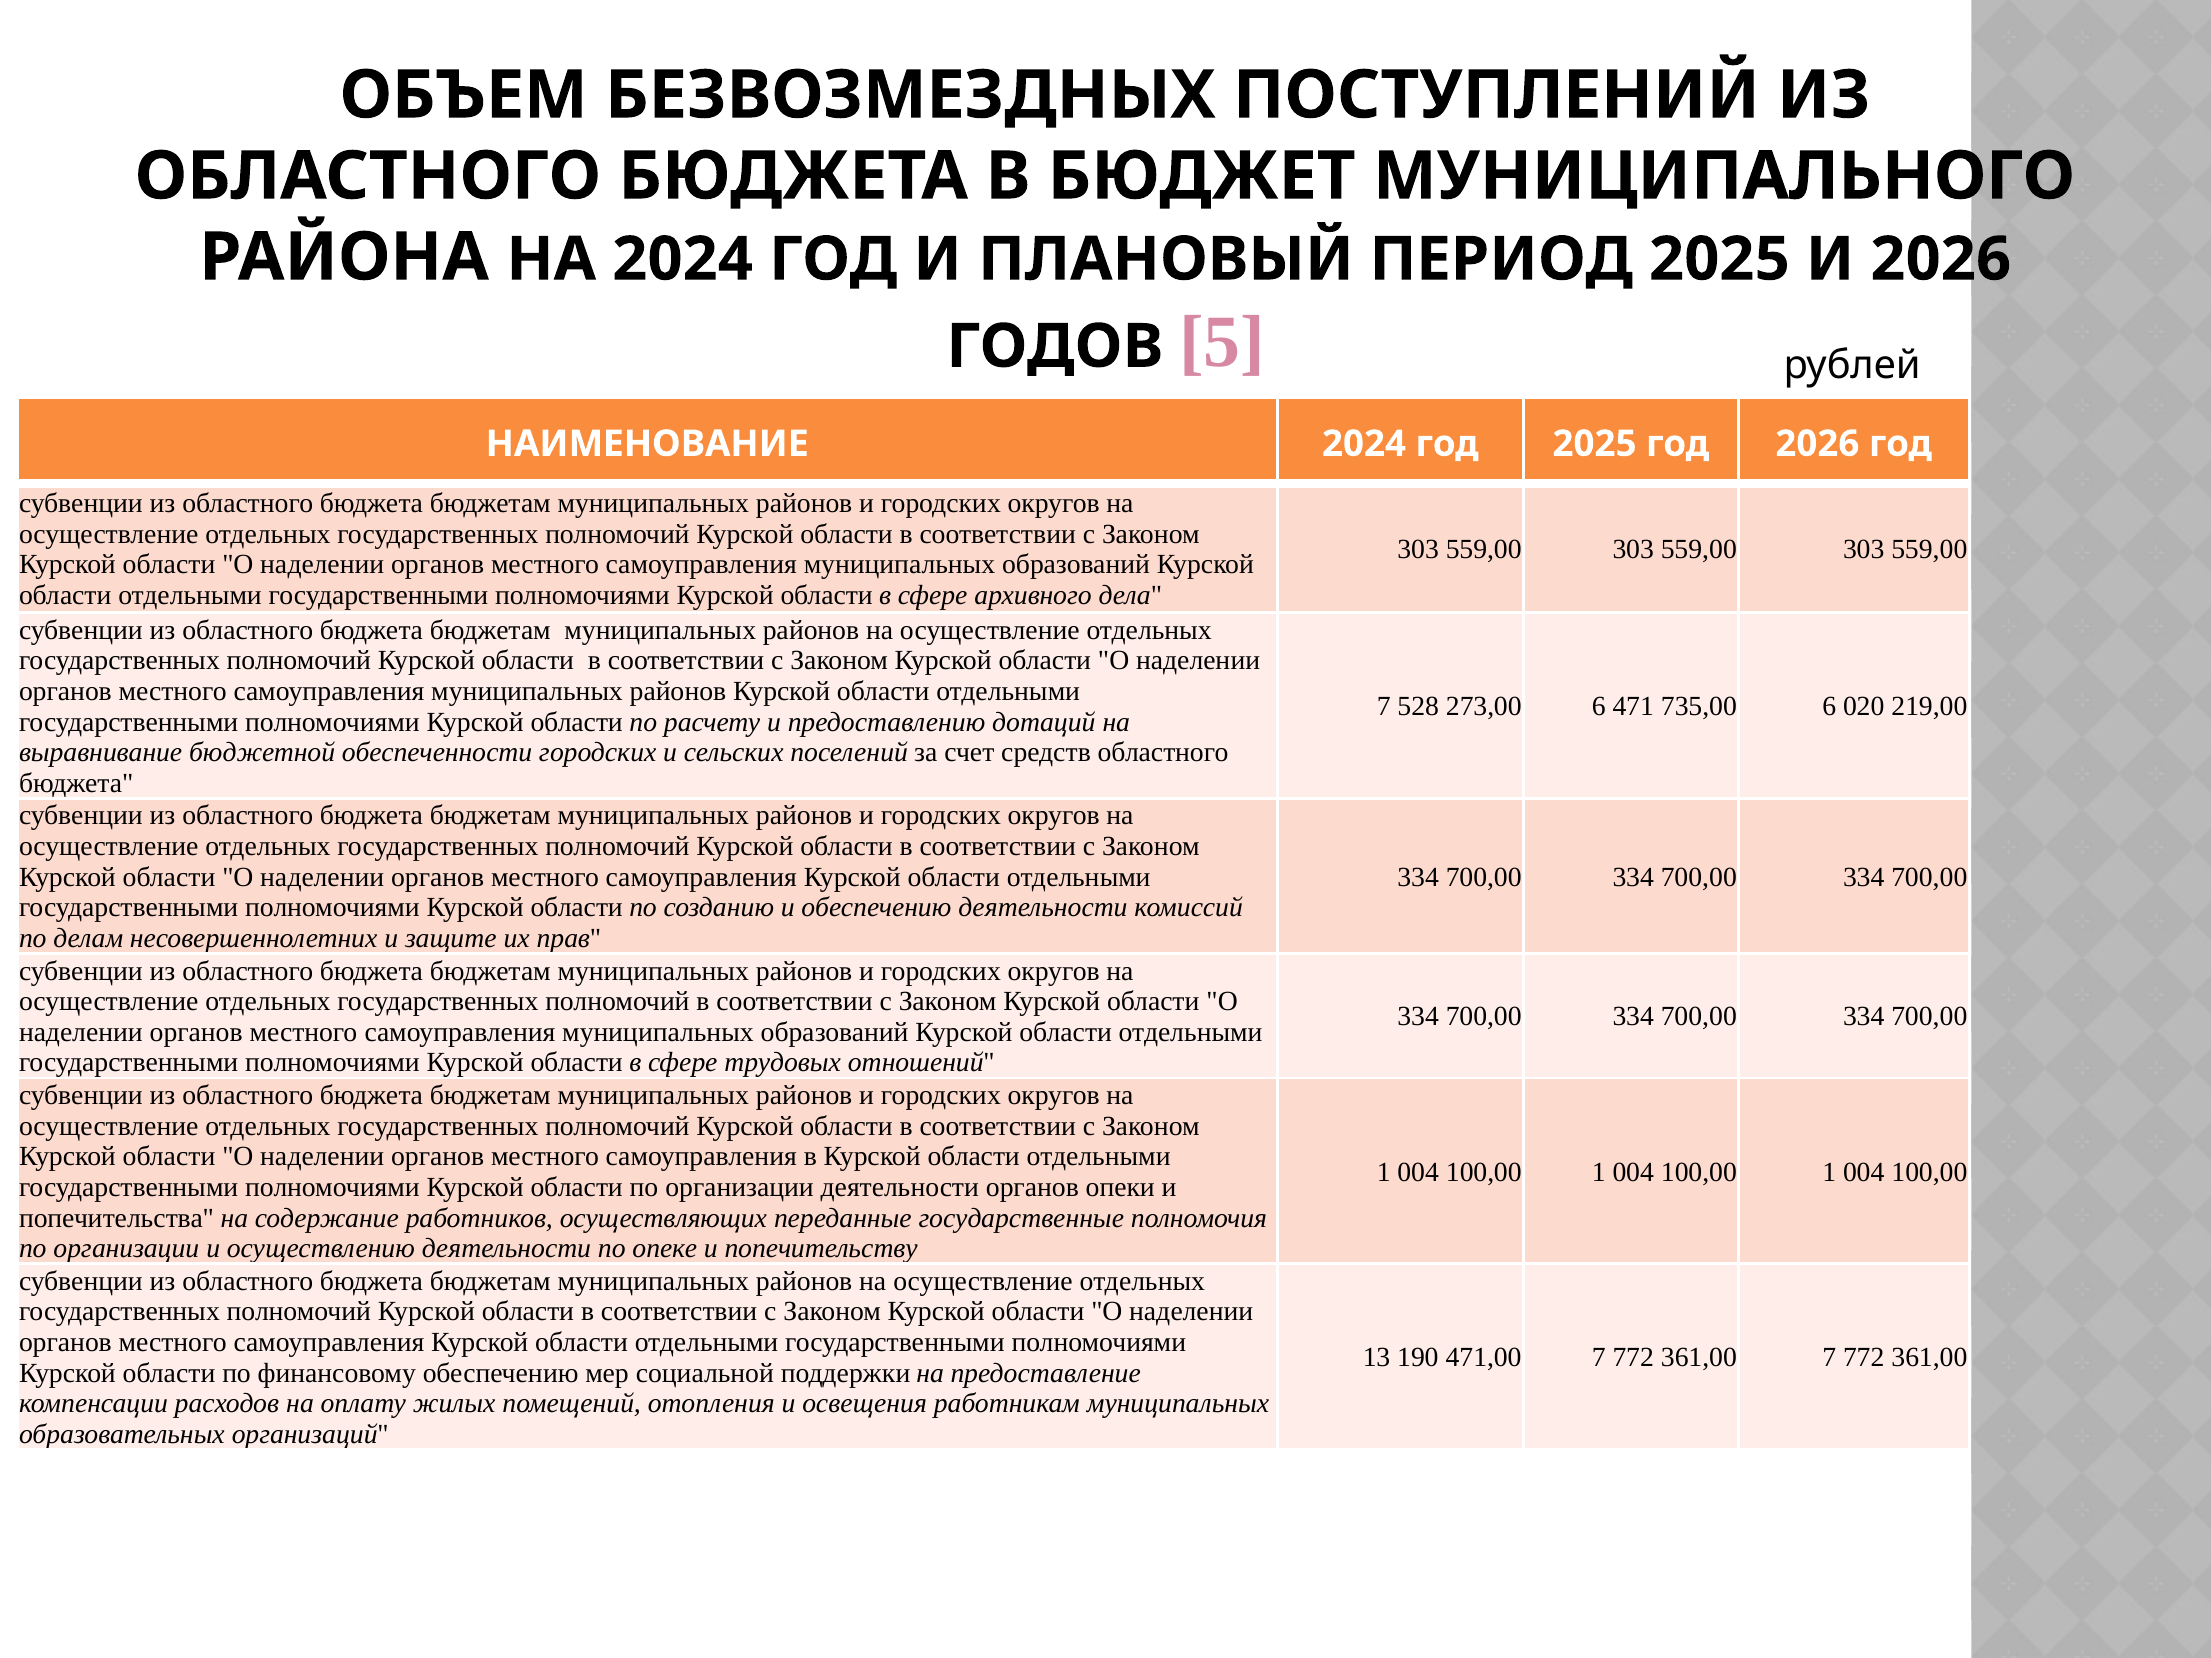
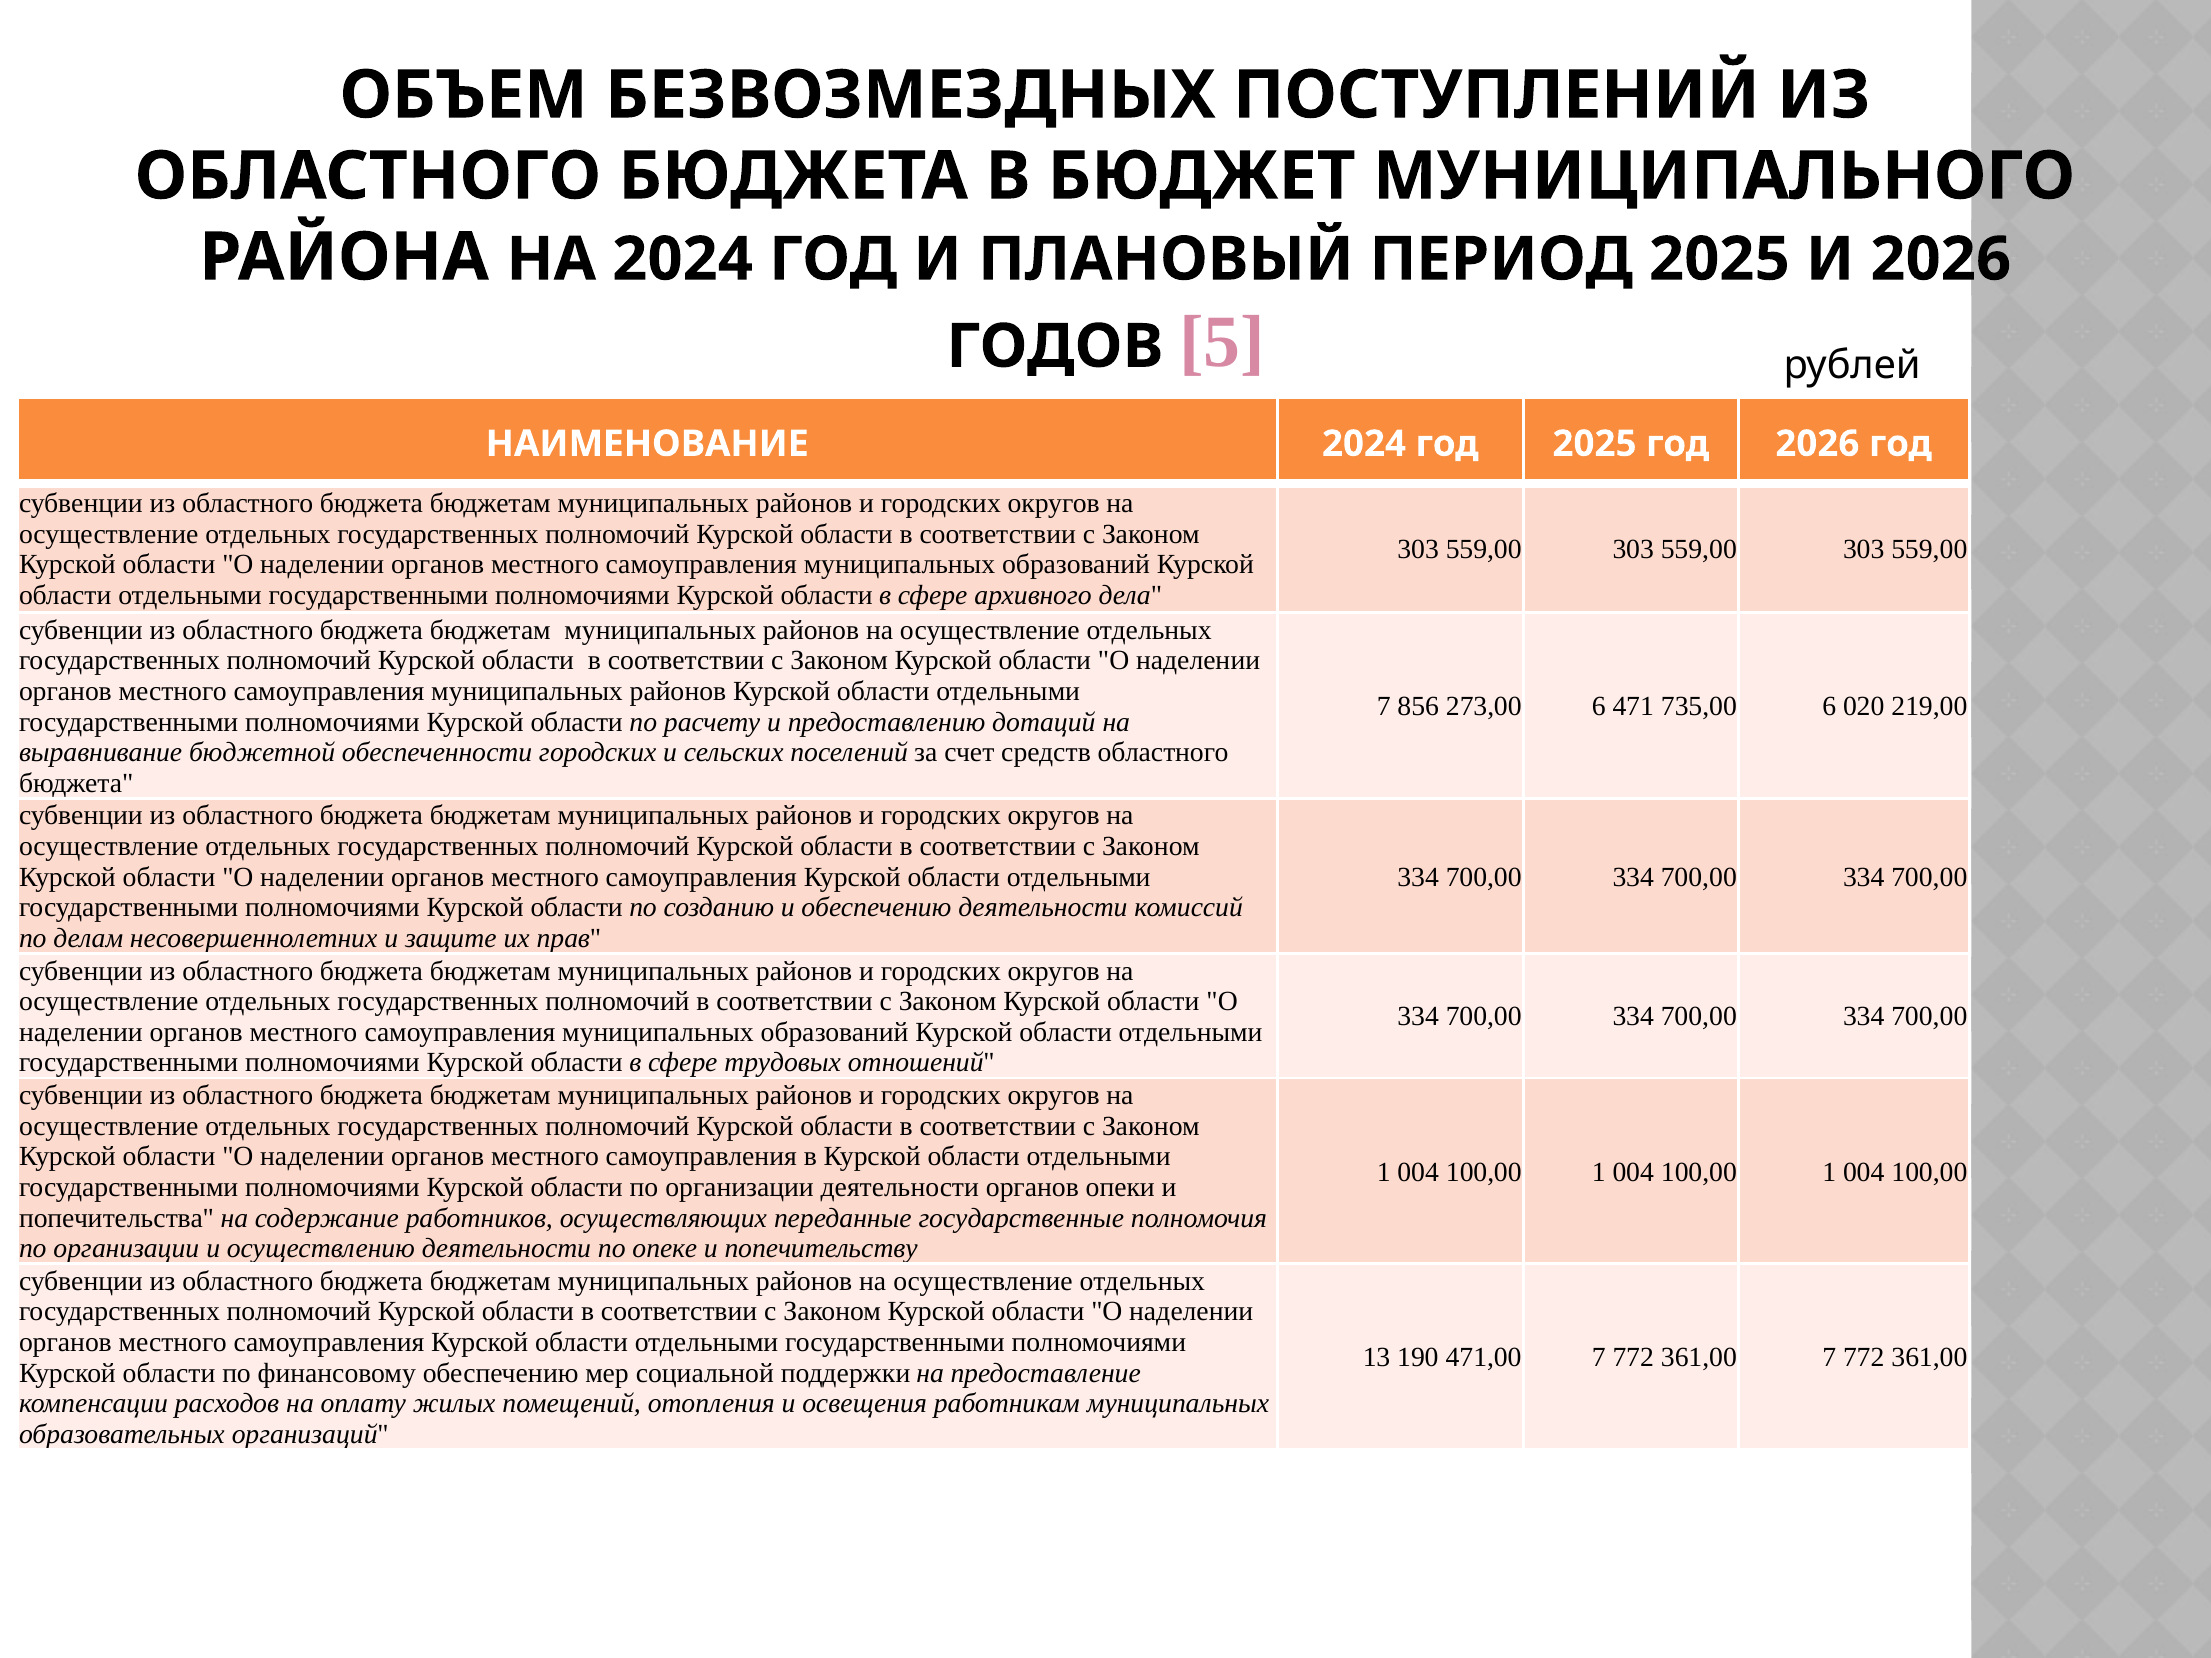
528: 528 -> 856
